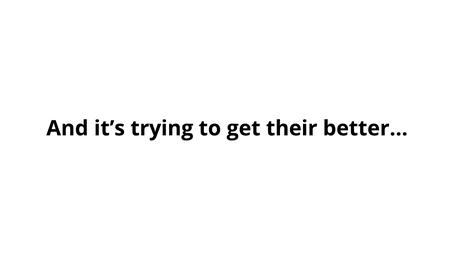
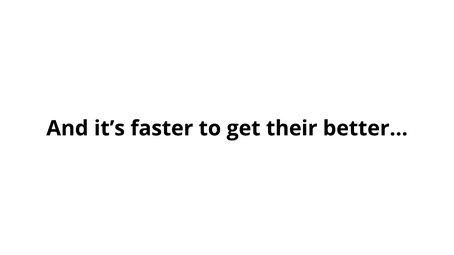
trying: trying -> faster
